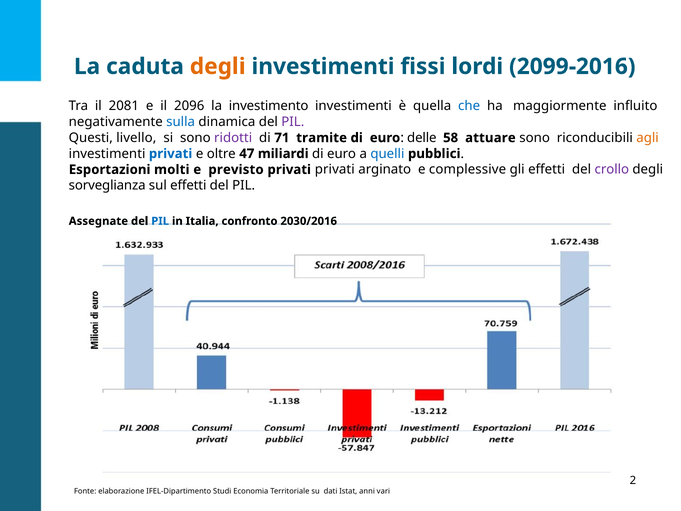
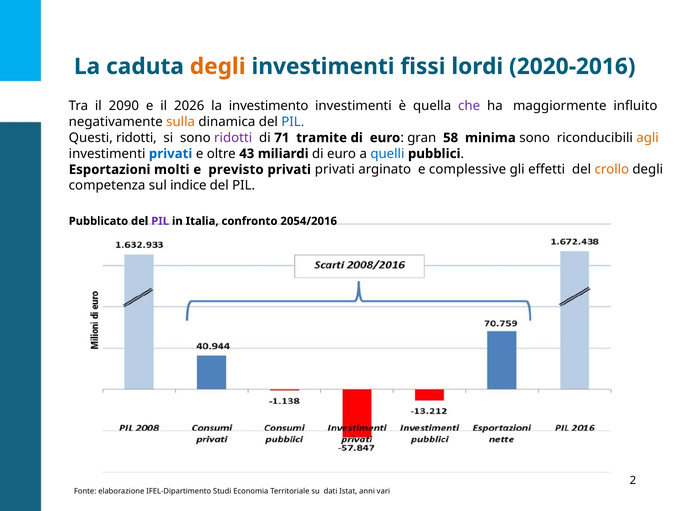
2099-2016: 2099-2016 -> 2020-2016
2081: 2081 -> 2090
2096: 2096 -> 2026
che colour: blue -> purple
sulla colour: blue -> orange
PIL at (293, 122) colour: purple -> blue
Questi livello: livello -> ridotti
delle: delle -> gran
attuare: attuare -> minima
47: 47 -> 43
crollo colour: purple -> orange
sorveglianza: sorveglianza -> competenza
sul effetti: effetti -> indice
Assegnate: Assegnate -> Pubblicato
PIL at (160, 221) colour: blue -> purple
2030/2016: 2030/2016 -> 2054/2016
